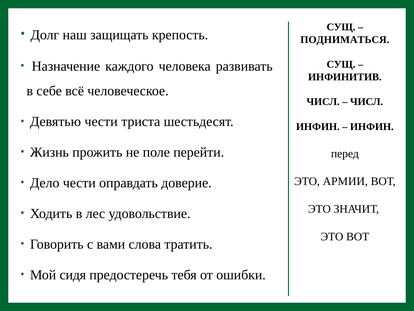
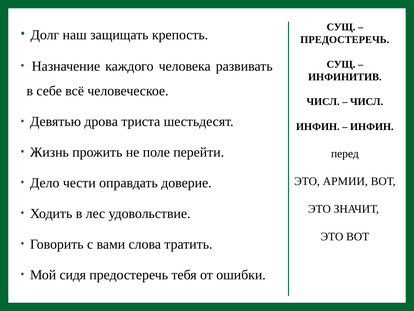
ПОДНИМАТЬСЯ at (345, 40): ПОДНИМАТЬСЯ -> ПРЕДОСТЕРЕЧЬ
Девятью чести: чести -> дрова
